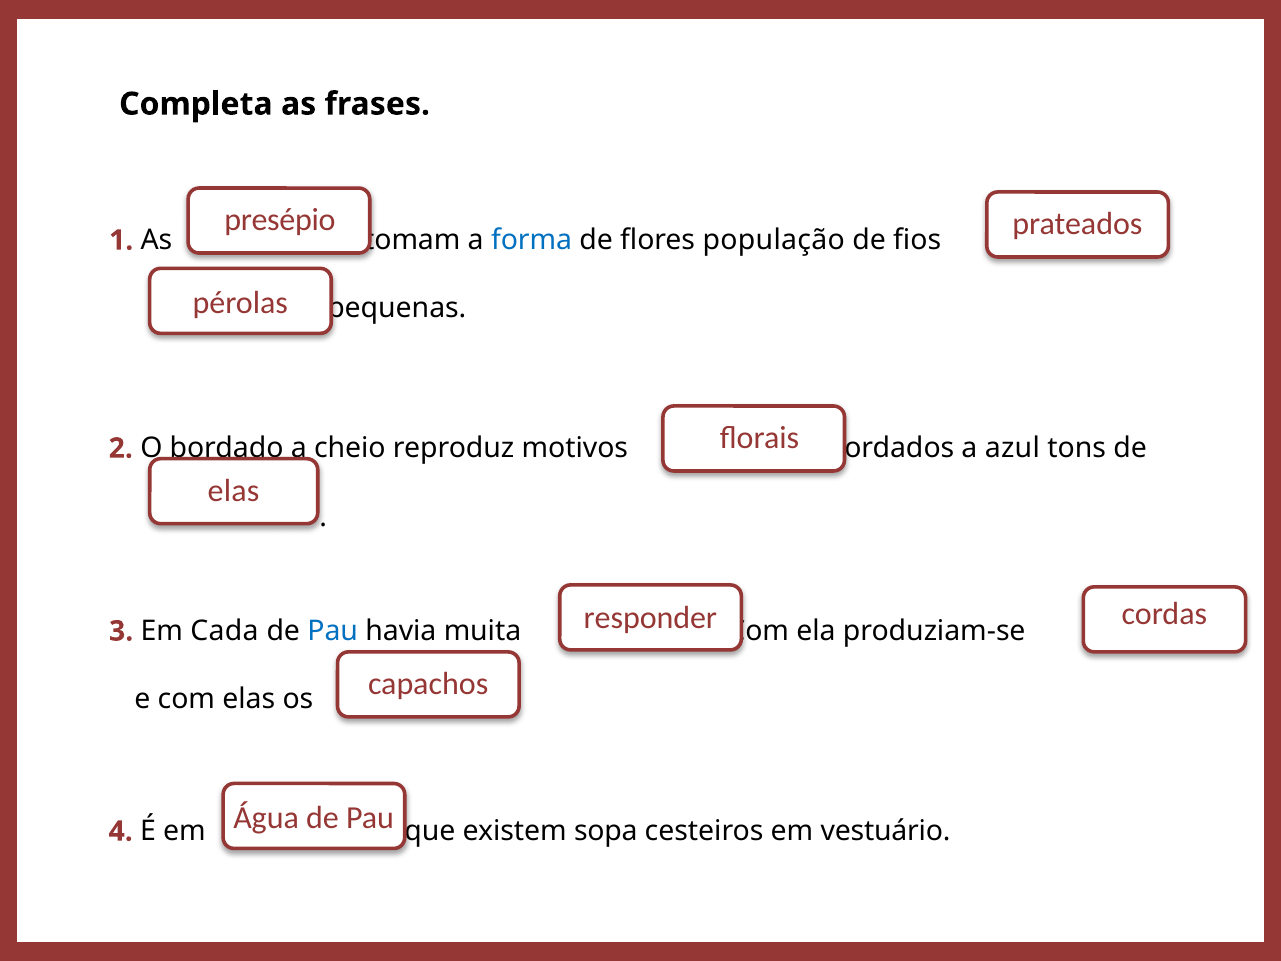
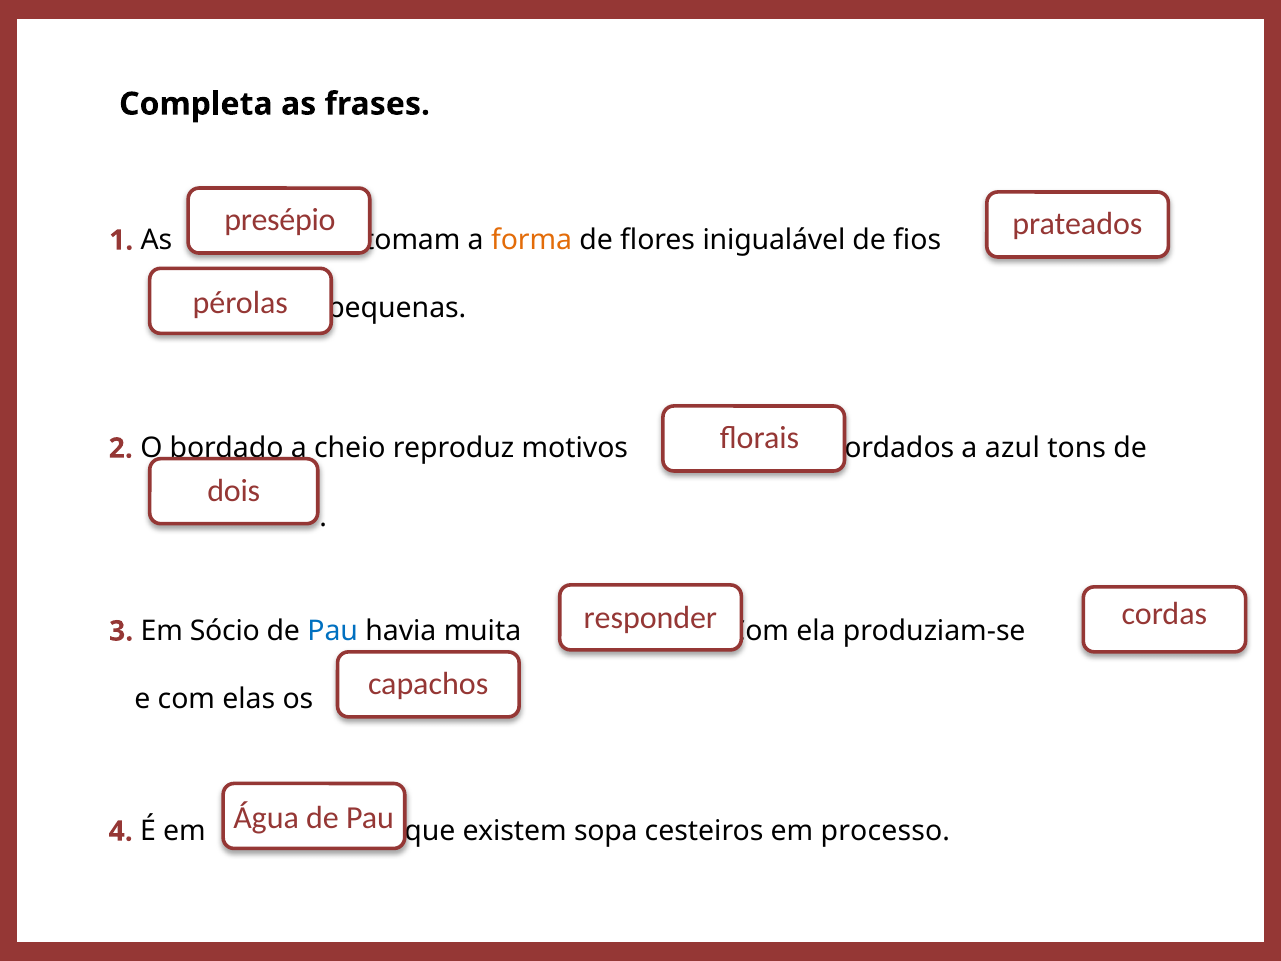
forma colour: blue -> orange
população: população -> inigualável
elas at (234, 490): elas -> dois
Cada: Cada -> Sócio
vestuário: vestuário -> processo
